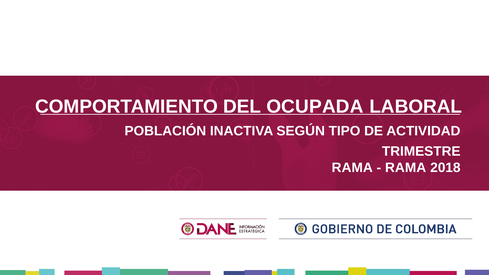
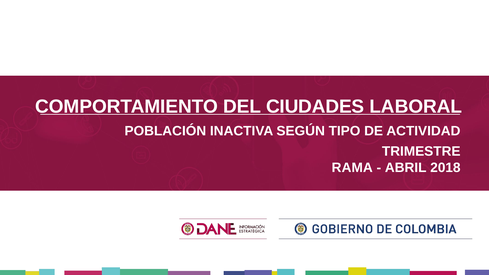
OCUPADA: OCUPADA -> CIUDADES
RAMA at (406, 168): RAMA -> ABRIL
